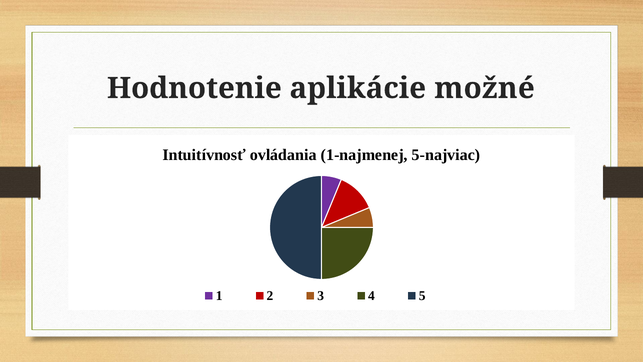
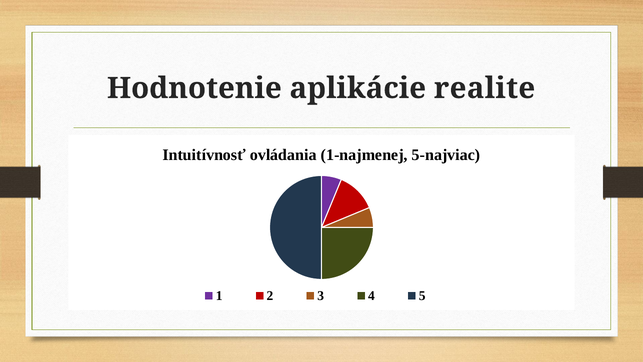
možné: možné -> realite
